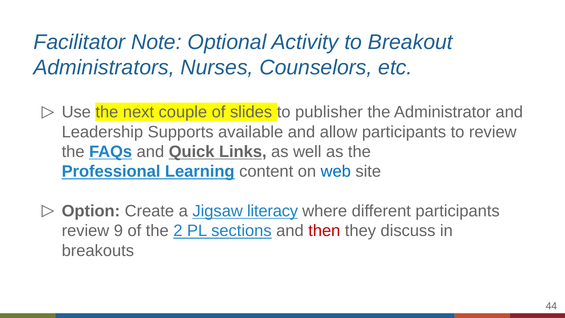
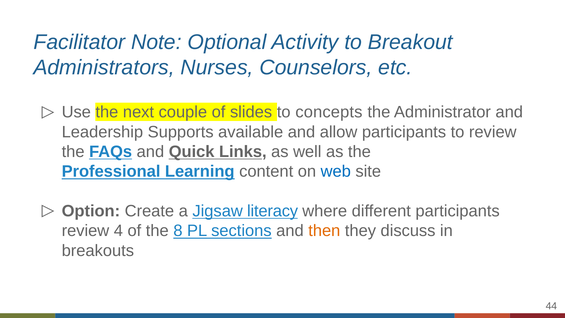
publisher: publisher -> concepts
9: 9 -> 4
2: 2 -> 8
then colour: red -> orange
